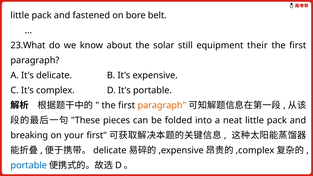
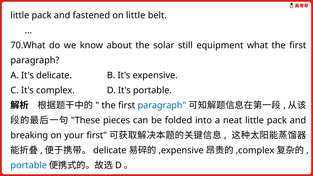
on bore: bore -> little
23.What: 23.What -> 70.What
their: their -> what
paragraph at (162, 105) colour: orange -> blue
